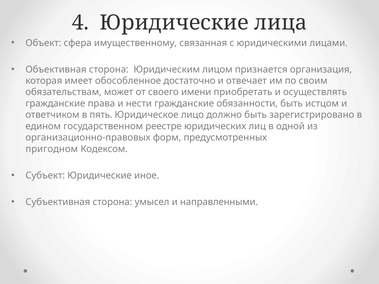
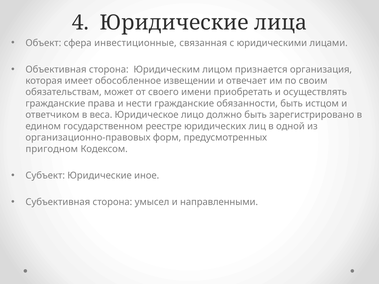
имущественному: имущественному -> инвестиционные
достаточно: достаточно -> извещении
пять: пять -> веса
